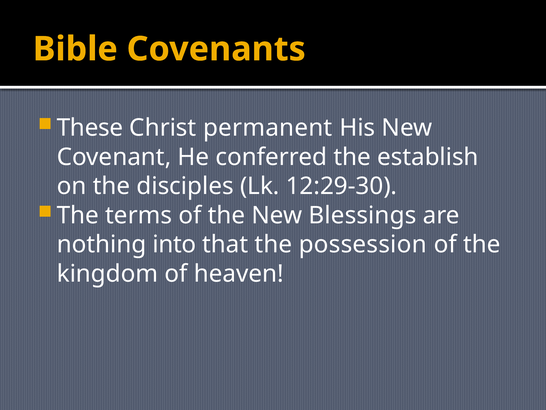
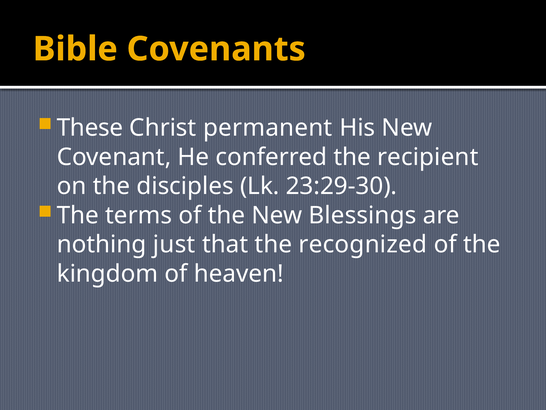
establish: establish -> recipient
12:29-30: 12:29-30 -> 23:29-30
into: into -> just
possession: possession -> recognized
